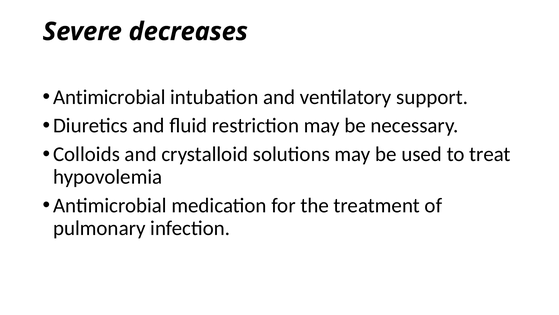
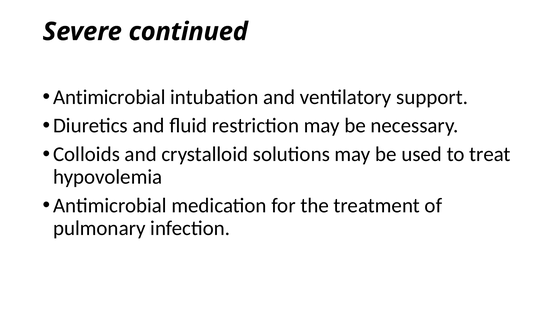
decreases: decreases -> continued
